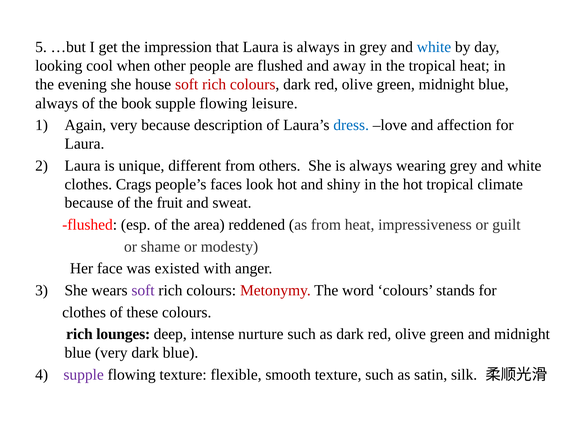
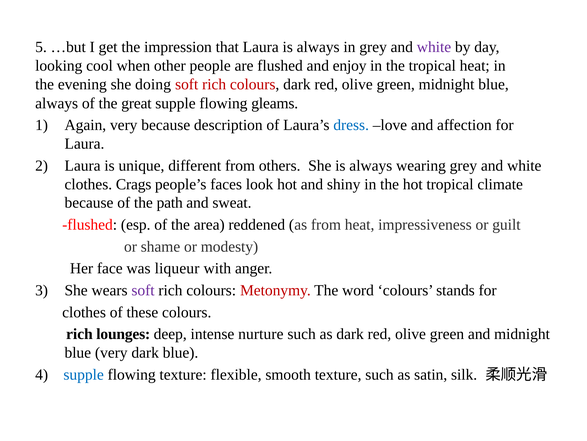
white at (434, 47) colour: blue -> purple
away: away -> enjoy
house: house -> doing
book: book -> great
leisure: leisure -> gleams
fruit: fruit -> path
existed: existed -> liqueur
supple at (84, 374) colour: purple -> blue
